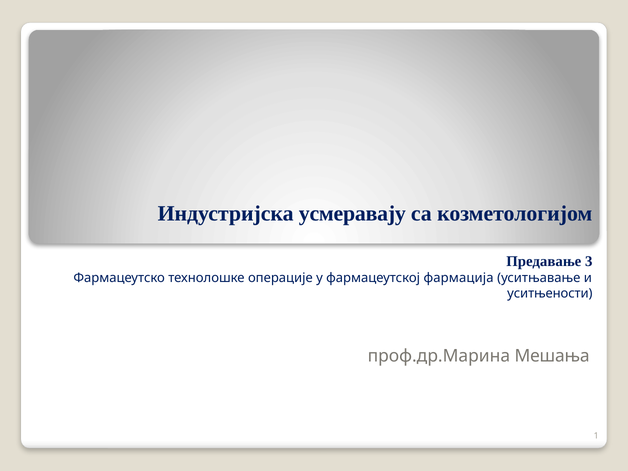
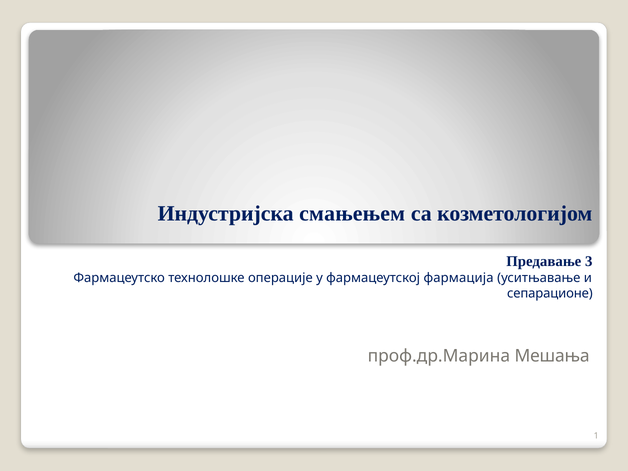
усмеравају: усмеравају -> смањењем
уситњености: уситњености -> сепарационе
